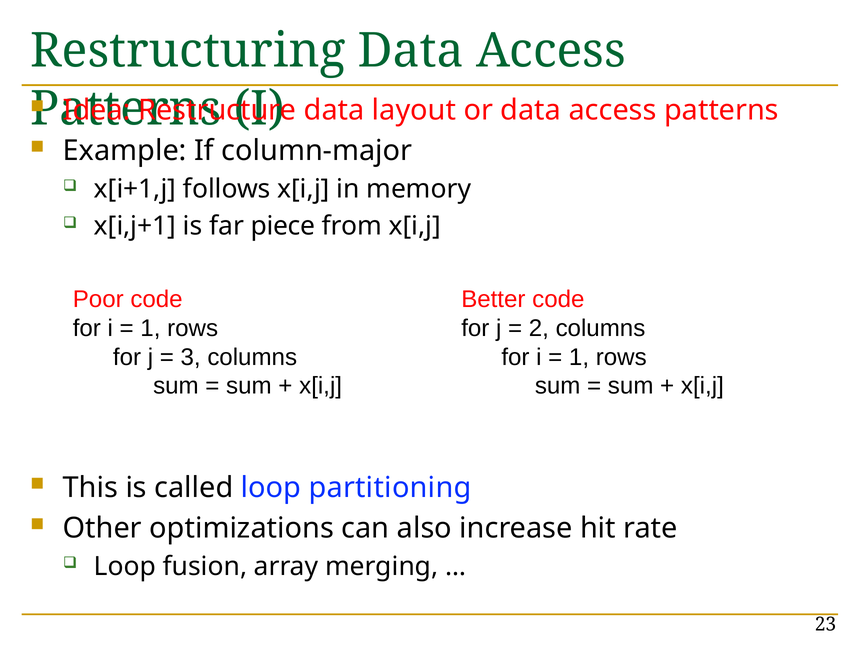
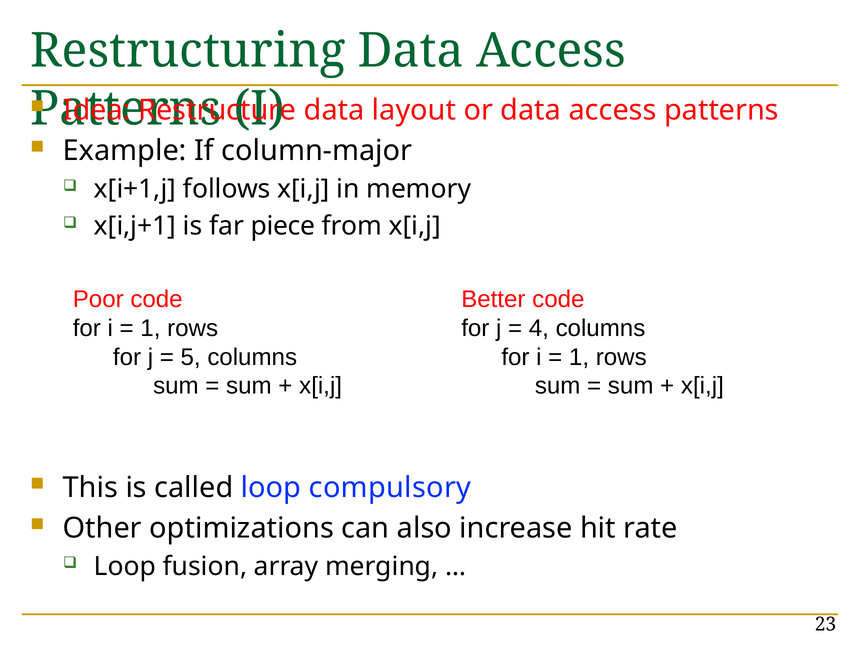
2: 2 -> 4
3: 3 -> 5
partitioning: partitioning -> compulsory
